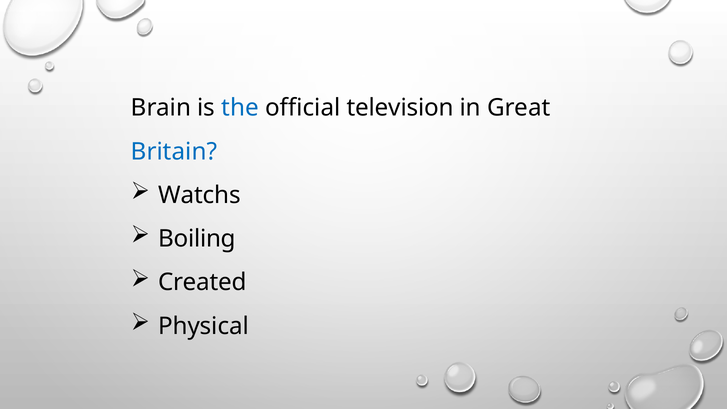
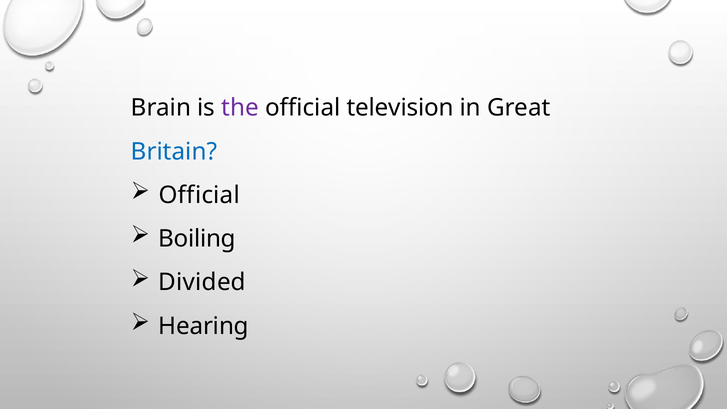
the colour: blue -> purple
Watchs at (200, 195): Watchs -> Official
Created: Created -> Divided
Physical: Physical -> Hearing
